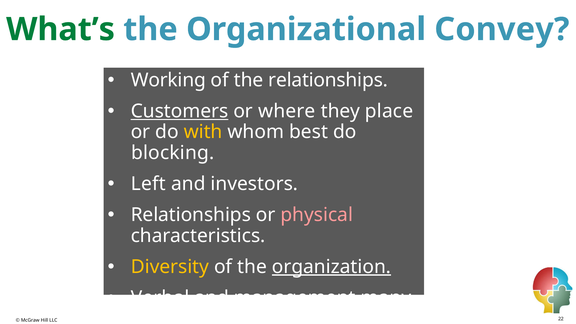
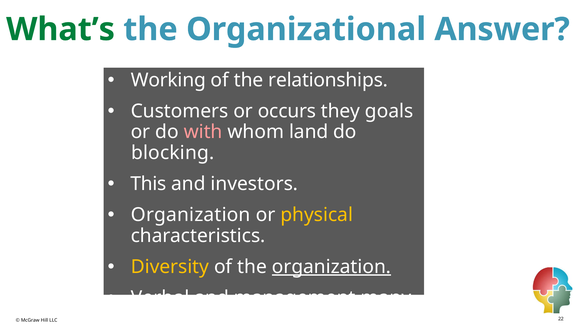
Convey: Convey -> Answer
Customers underline: present -> none
where: where -> occurs
place: place -> goals
with colour: yellow -> pink
best: best -> land
Left: Left -> This
Relationships at (191, 215): Relationships -> Organization
physical colour: pink -> yellow
